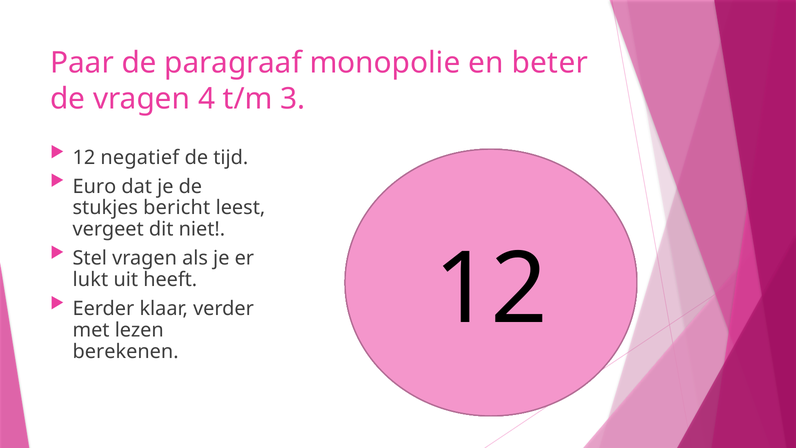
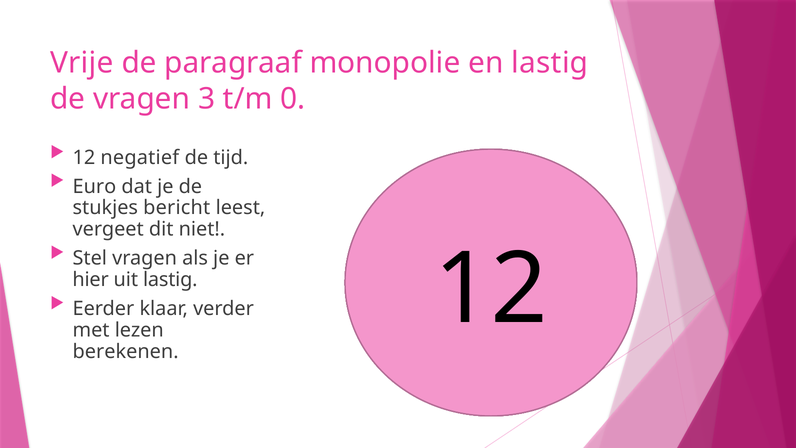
Paar: Paar -> Vrije
en beter: beter -> lastig
4: 4 -> 3
3: 3 -> 0
lukt: lukt -> hier
uit heeft: heeft -> lastig
